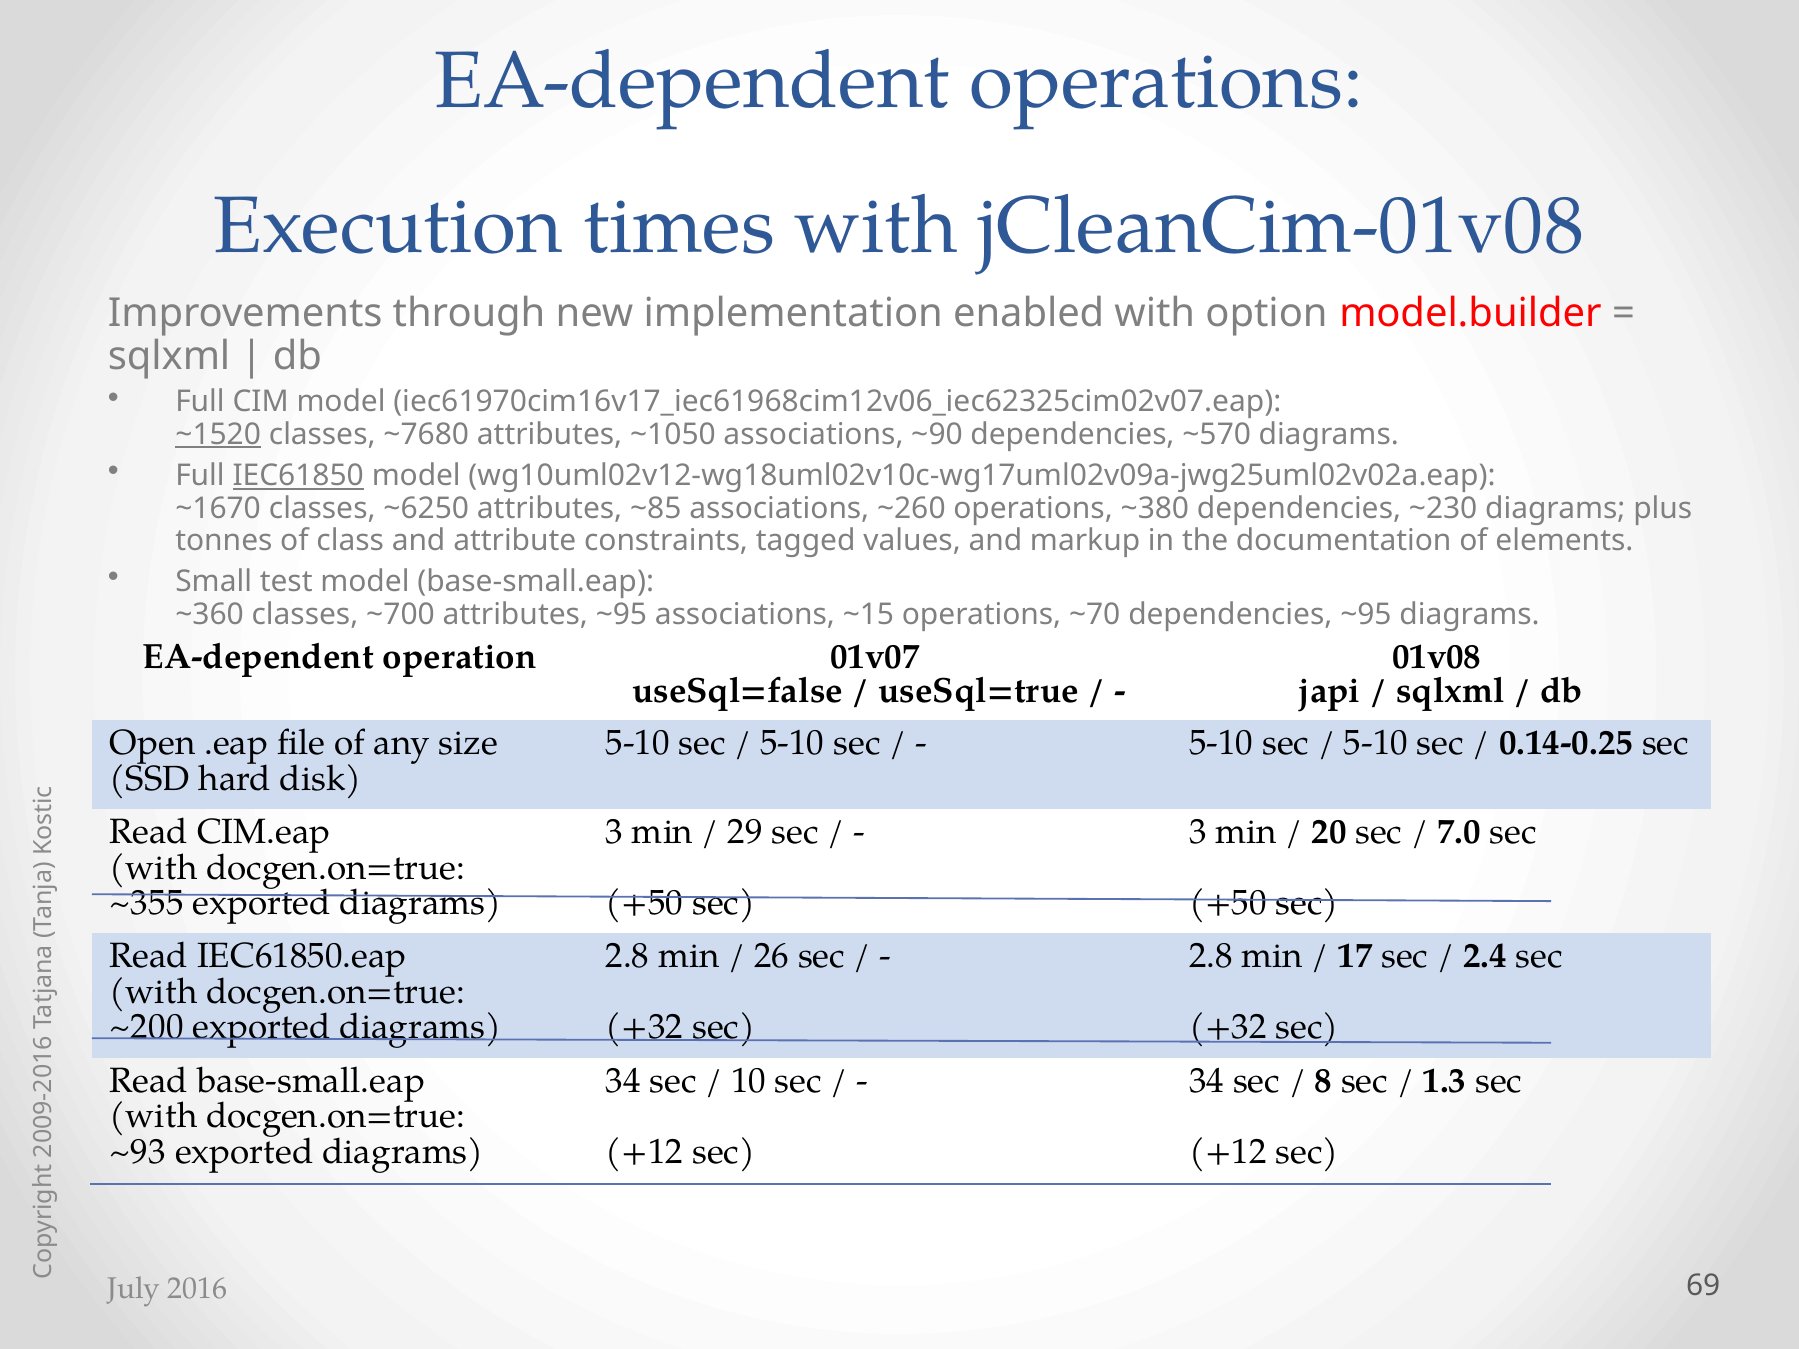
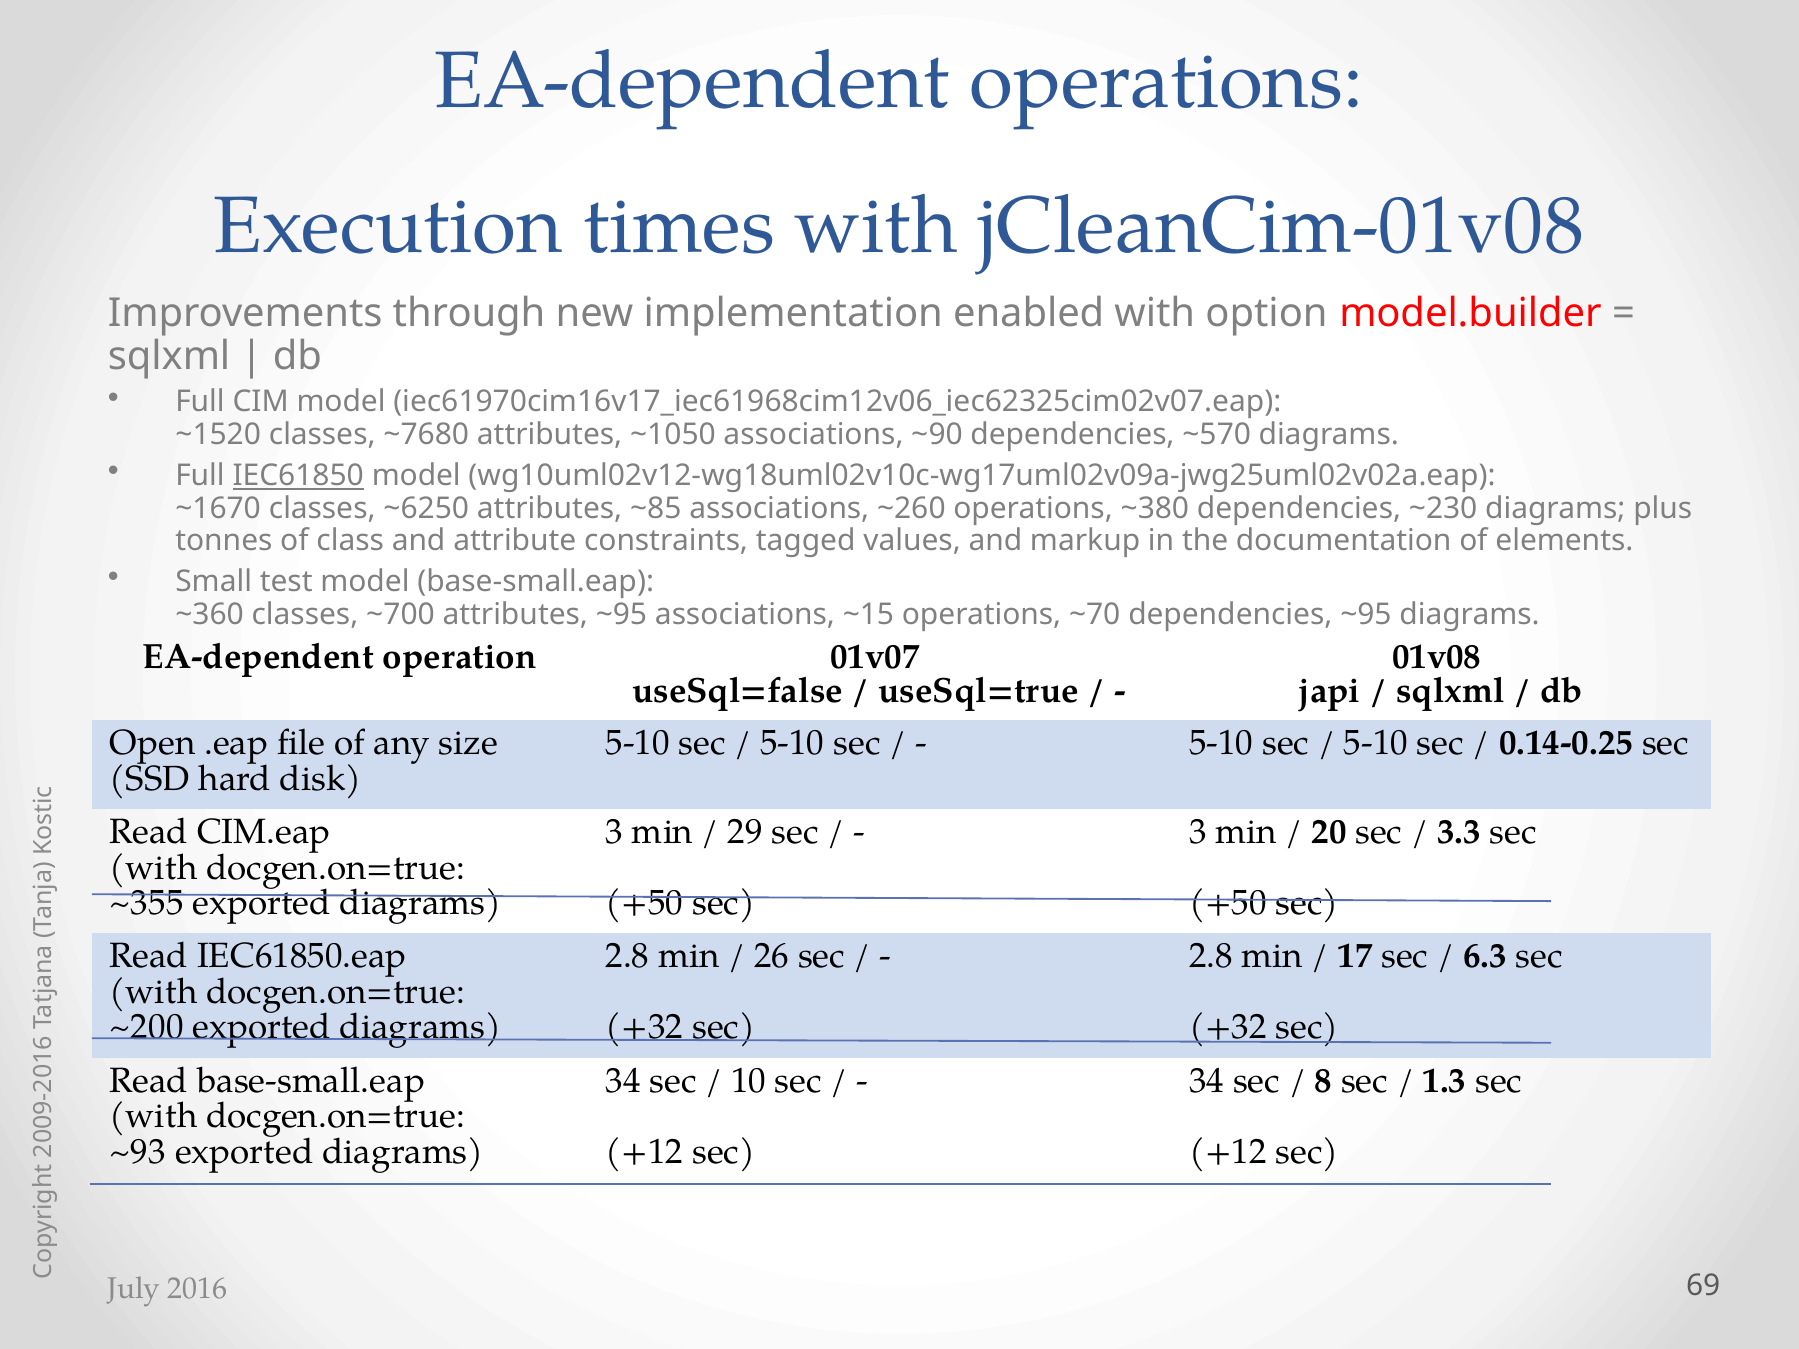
~1520 underline: present -> none
7.0: 7.0 -> 3.3
2.4: 2.4 -> 6.3
